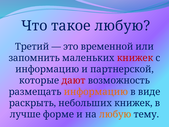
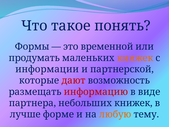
такое любую: любую -> понять
Третий: Третий -> Формы
запомнить: запомнить -> продумать
книжек at (135, 58) colour: red -> orange
информацию at (47, 69): информацию -> информации
информацию at (96, 92) colour: orange -> red
раскрыть: раскрыть -> партнера
